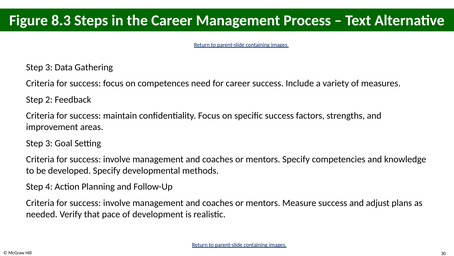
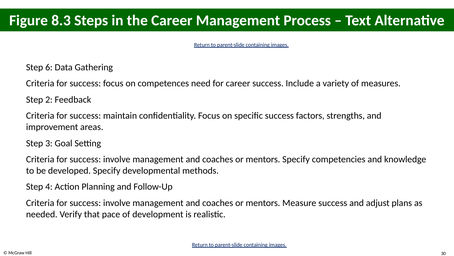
3 at (49, 67): 3 -> 6
